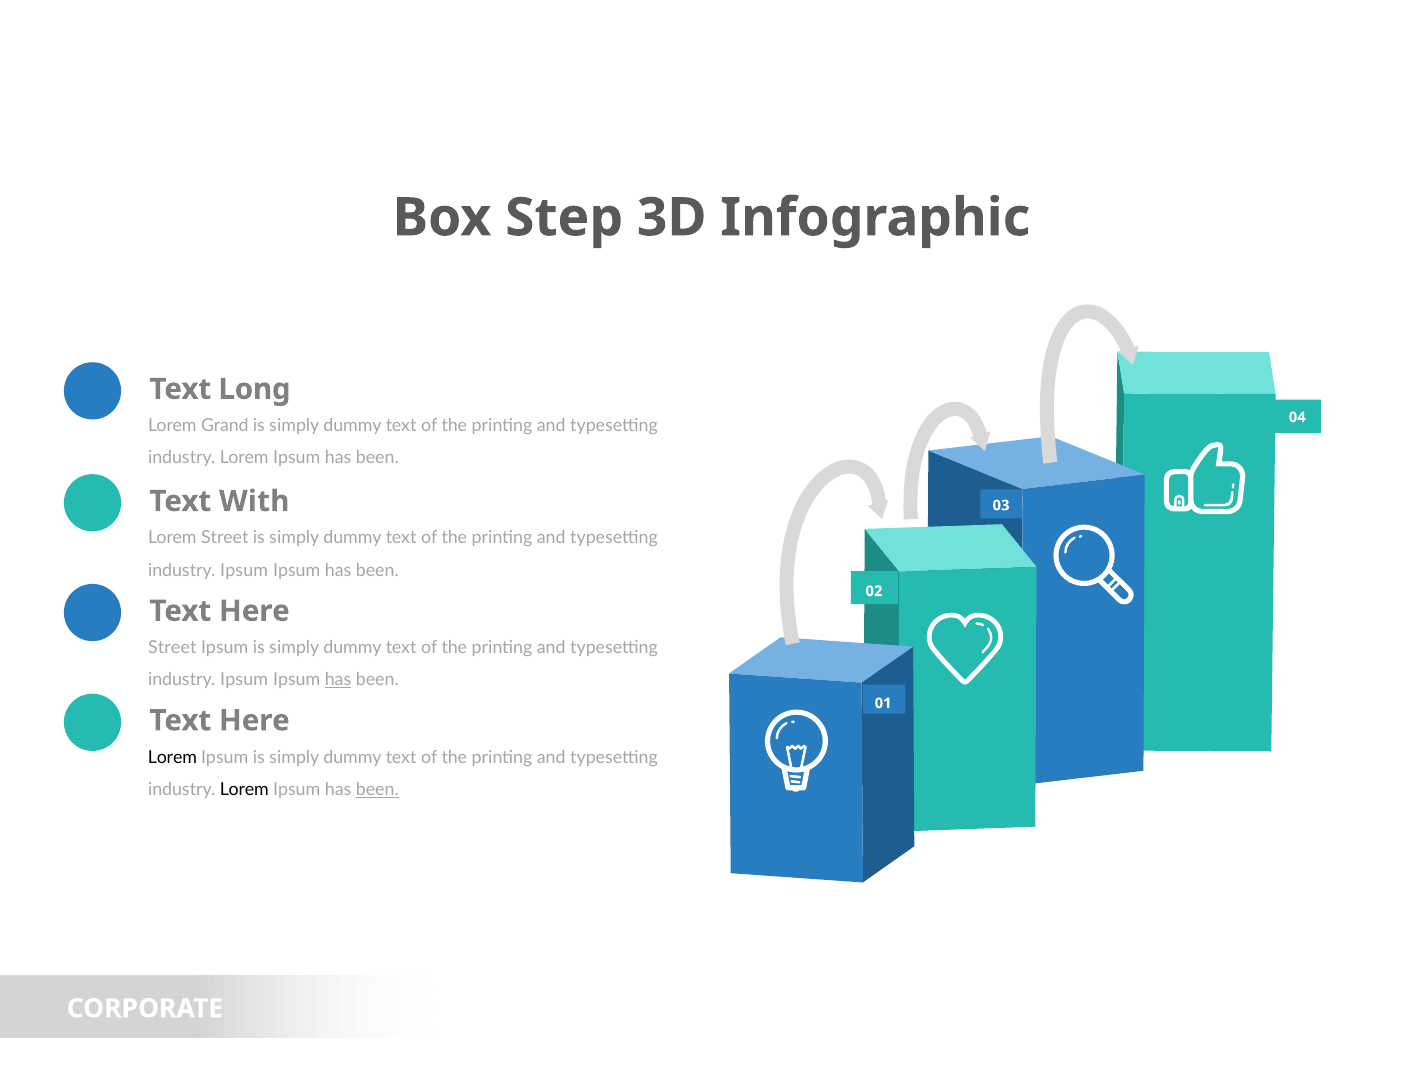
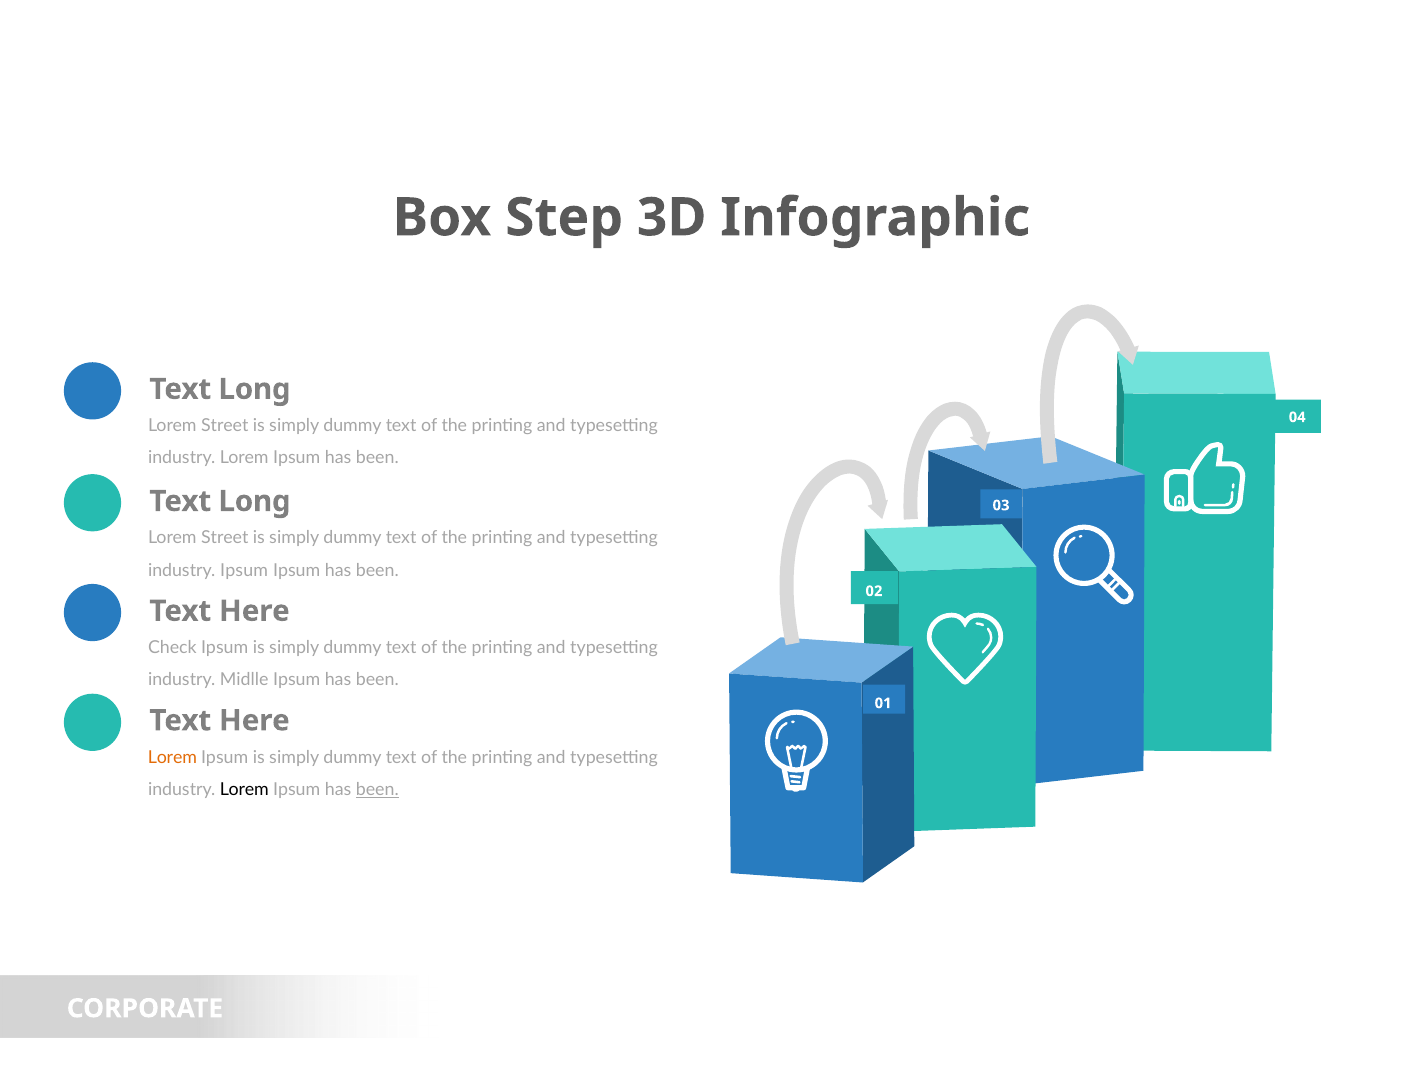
Grand at (225, 426): Grand -> Street
With at (254, 501): With -> Long
Street at (172, 648): Street -> Check
Ipsum at (244, 680): Ipsum -> Midlle
has at (338, 680) underline: present -> none
Lorem at (172, 758) colour: black -> orange
